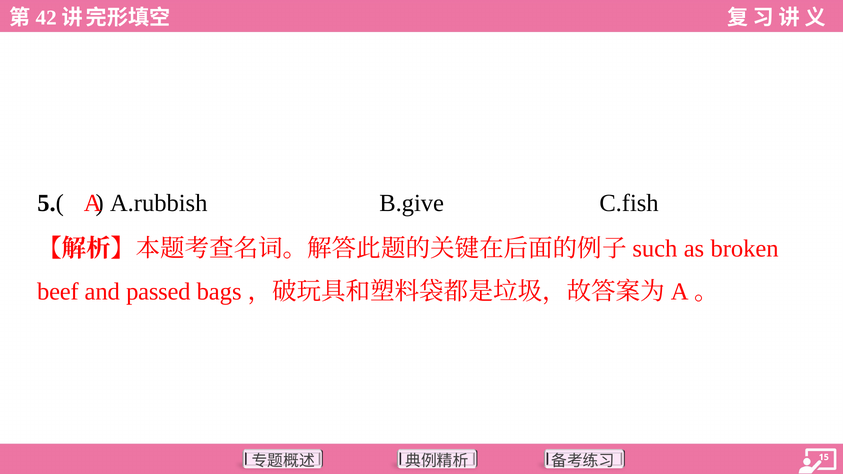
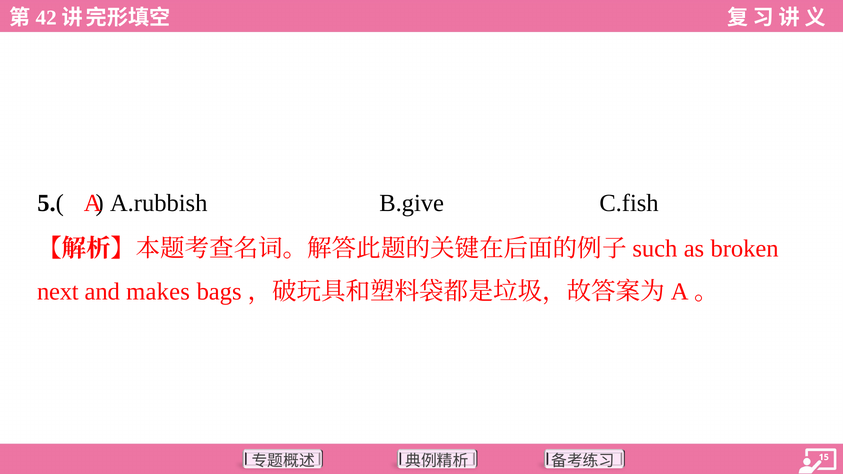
beef: beef -> next
passed: passed -> makes
